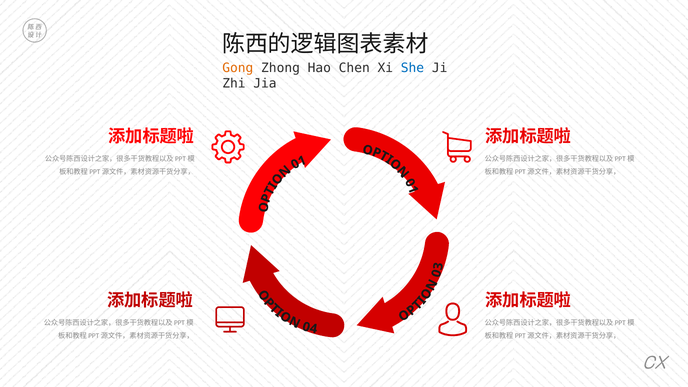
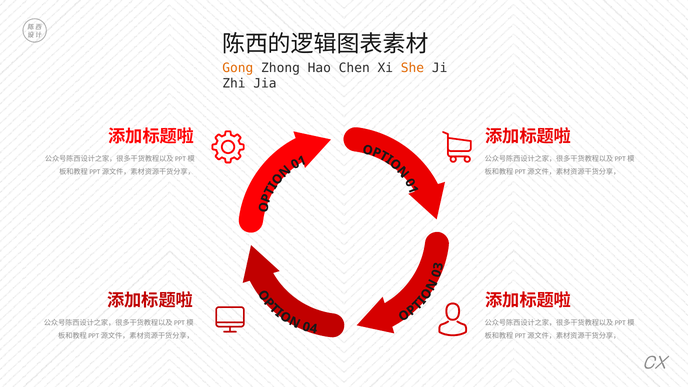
She colour: blue -> orange
